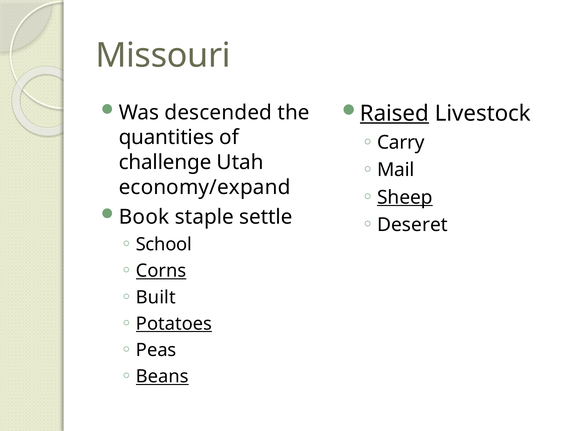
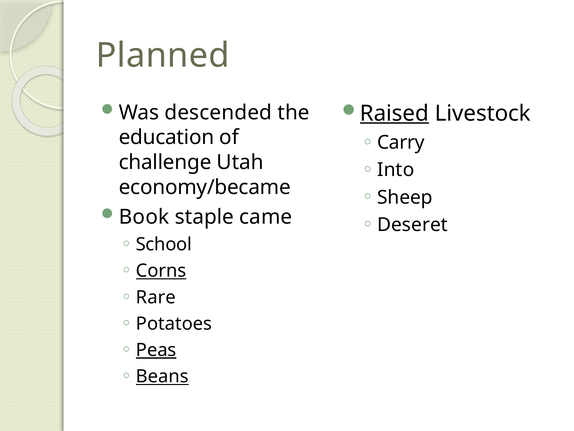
Missouri: Missouri -> Planned
quantities: quantities -> education
Mail: Mail -> Into
economy/expand: economy/expand -> economy/became
Sheep underline: present -> none
settle: settle -> came
Built: Built -> Rare
Potatoes underline: present -> none
Peas underline: none -> present
